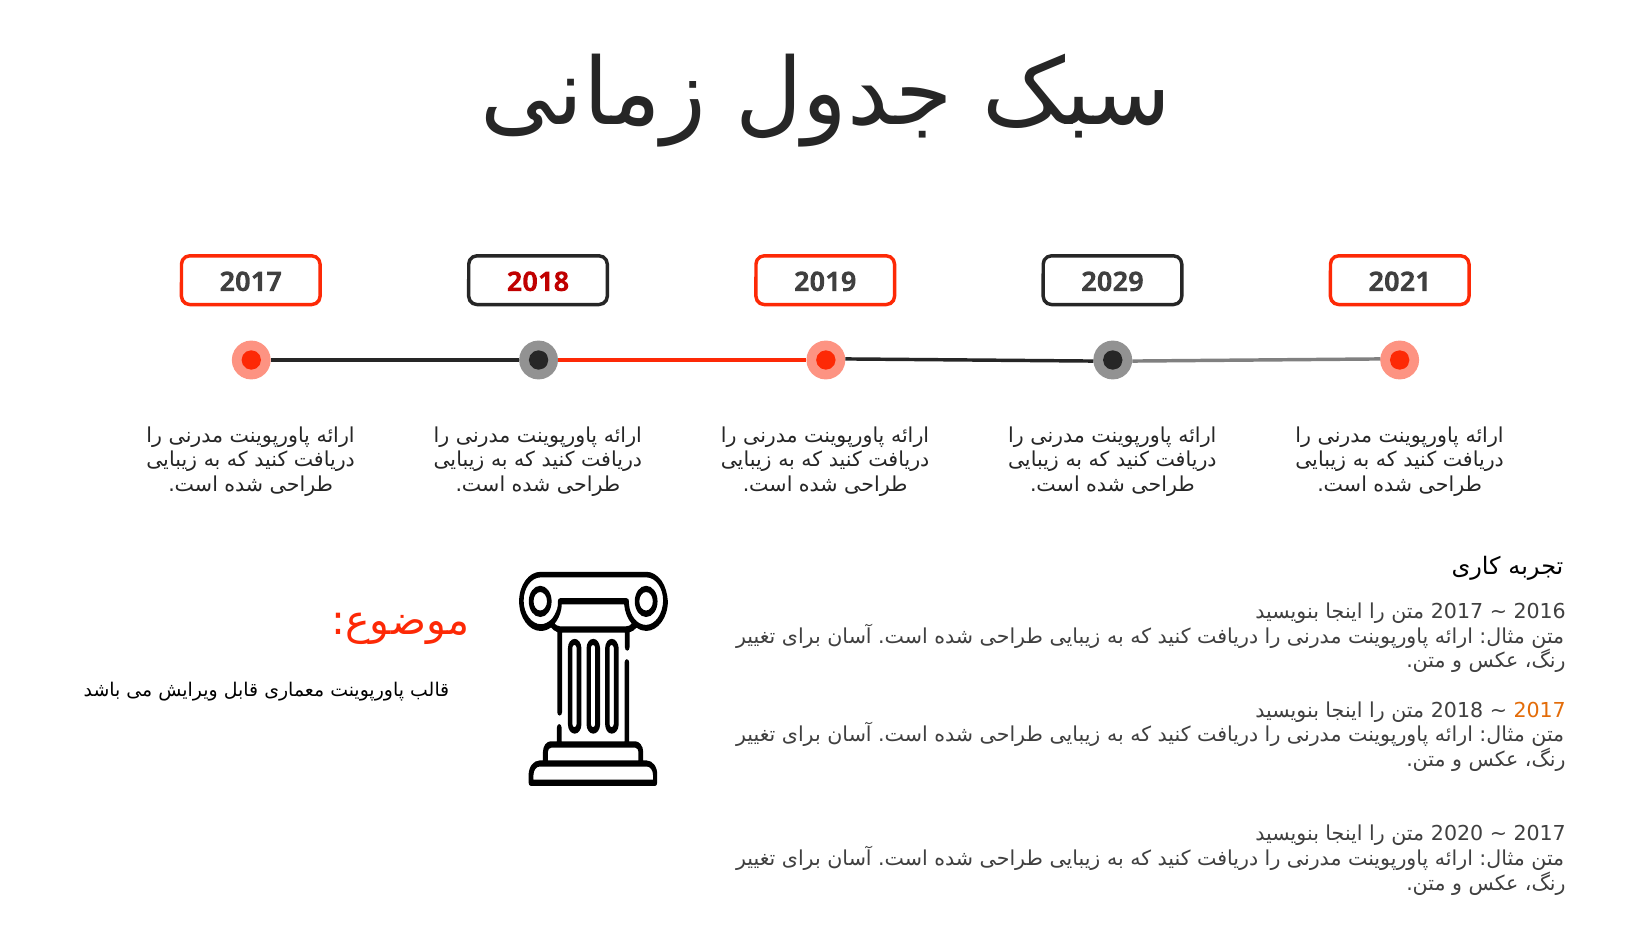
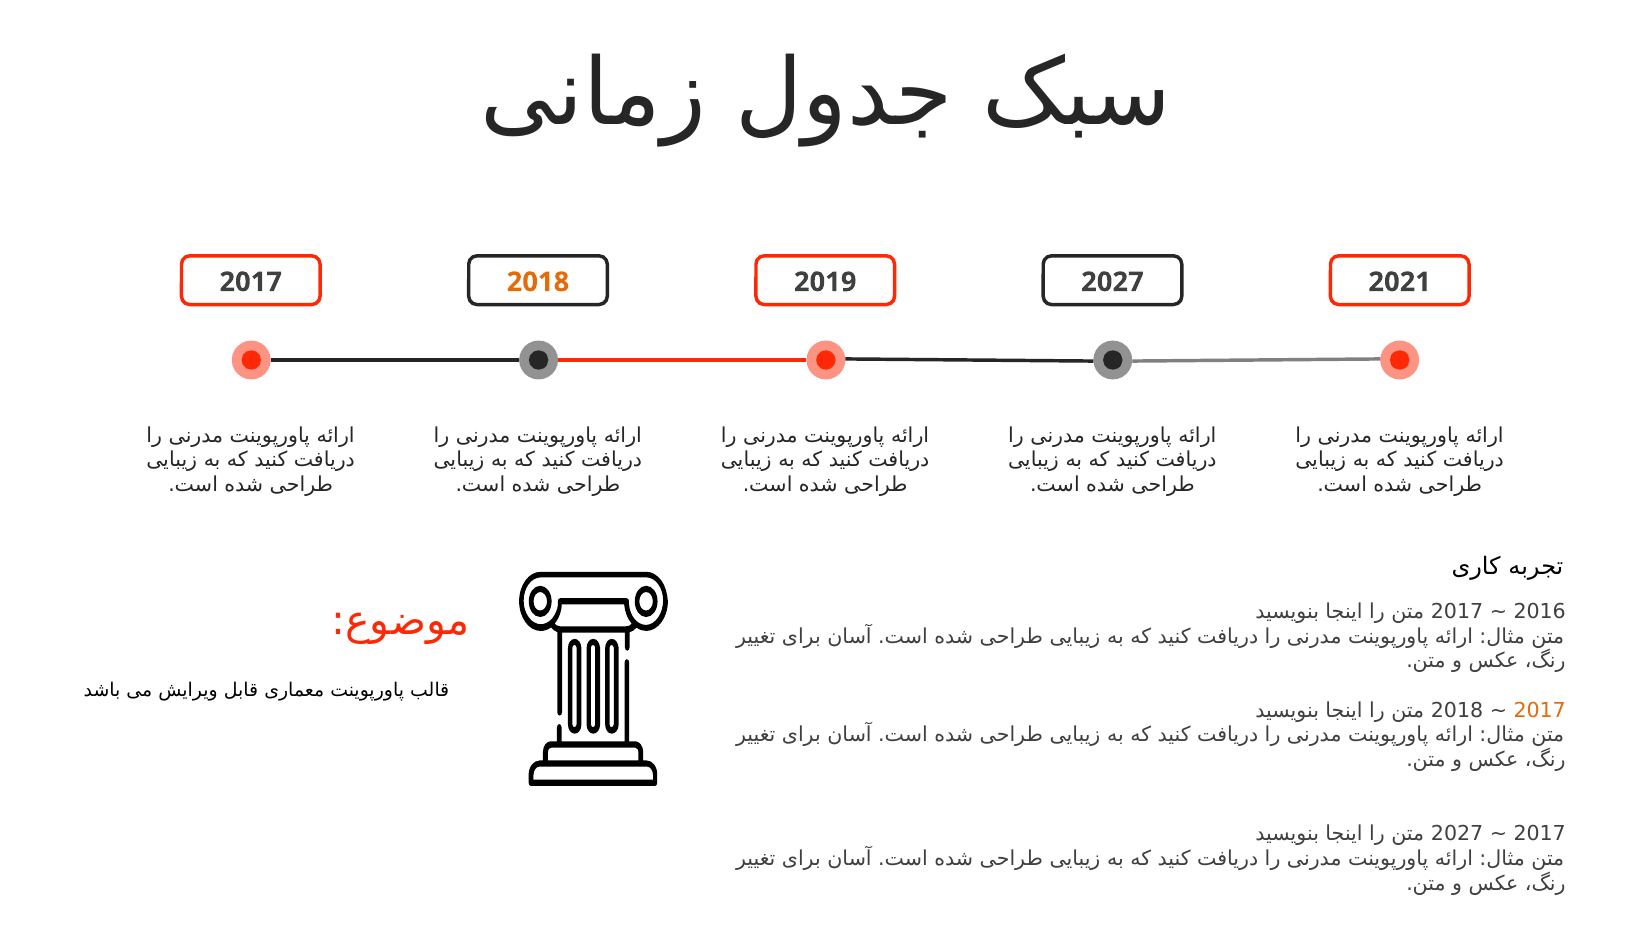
2018 at (538, 282) colour: red -> orange
2017 2029: 2029 -> 2027
2020 at (1457, 834): 2020 -> 2027
